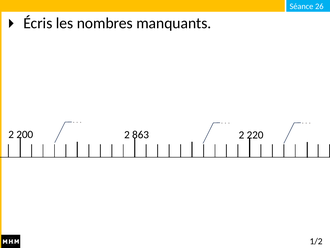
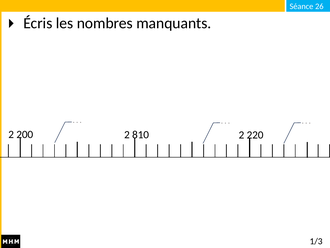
863: 863 -> 810
1/2: 1/2 -> 1/3
